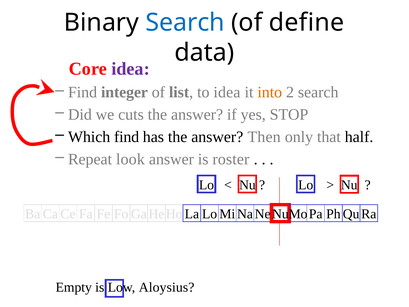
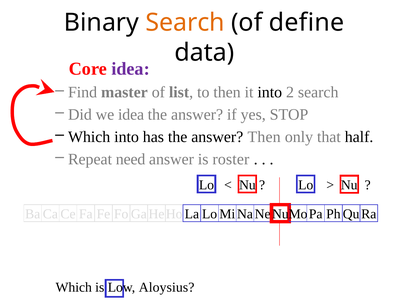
Search at (185, 23) colour: blue -> orange
integer: integer -> master
to idea: idea -> then
into at (270, 92) colour: orange -> black
we cuts: cuts -> idea
Which find: find -> into
look: look -> need
Empty at (74, 287): Empty -> Which
